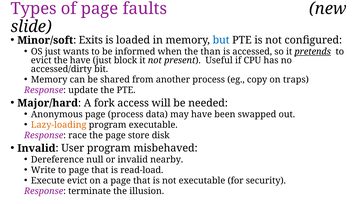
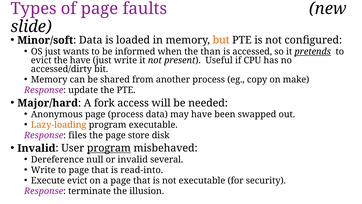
Minor/soft Exits: Exits -> Data
but colour: blue -> orange
just block: block -> write
traps: traps -> make
race: race -> files
program at (109, 148) underline: none -> present
nearby: nearby -> several
read-load: read-load -> read-into
